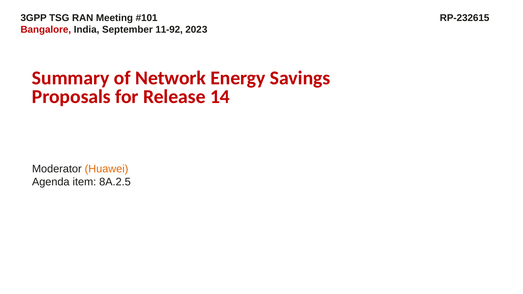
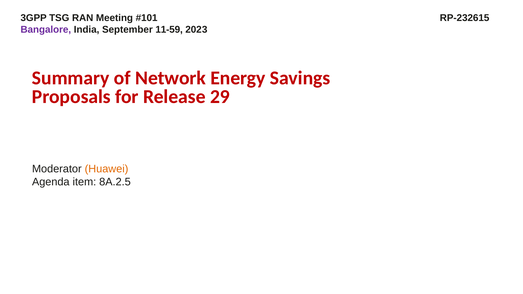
Bangalore colour: red -> purple
11-92: 11-92 -> 11-59
14: 14 -> 29
